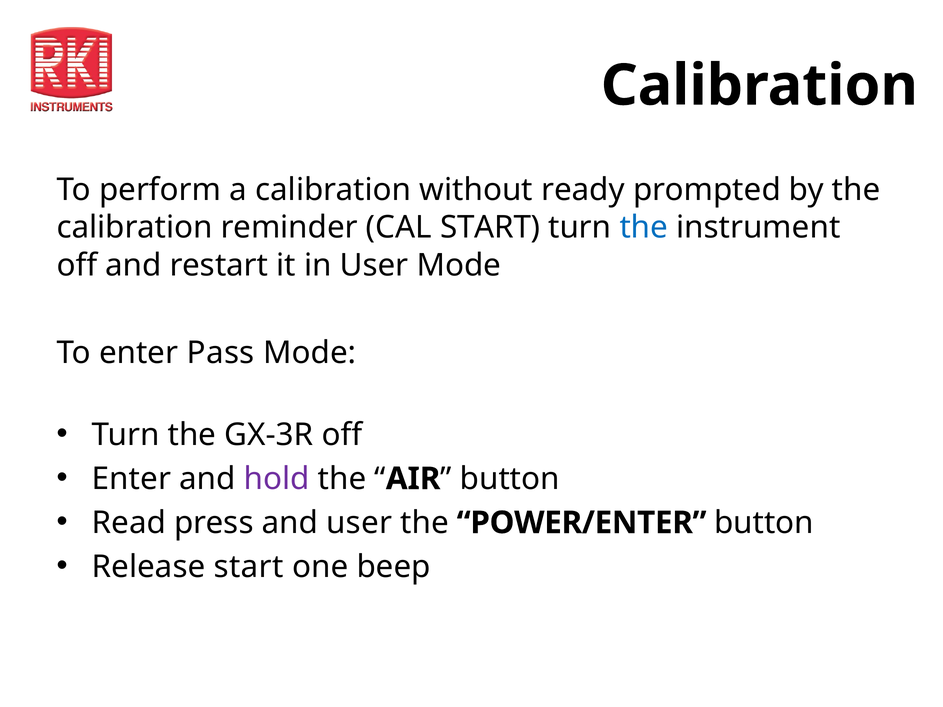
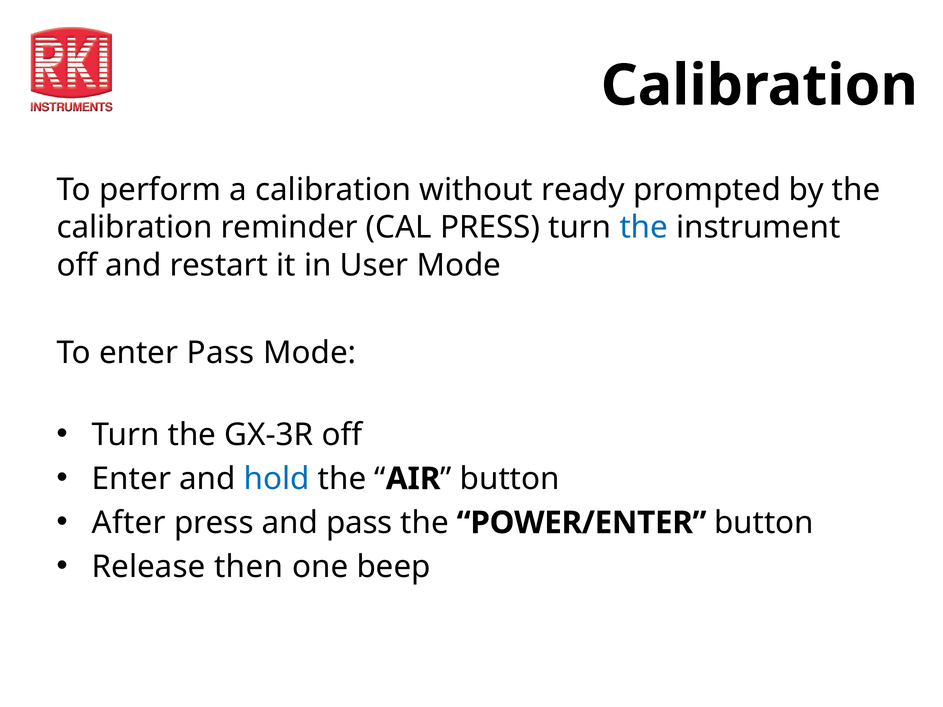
CAL START: START -> PRESS
hold colour: purple -> blue
Read: Read -> After
and user: user -> pass
Release start: start -> then
